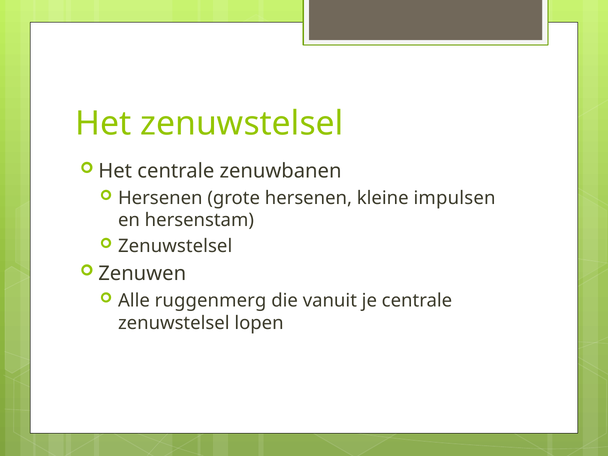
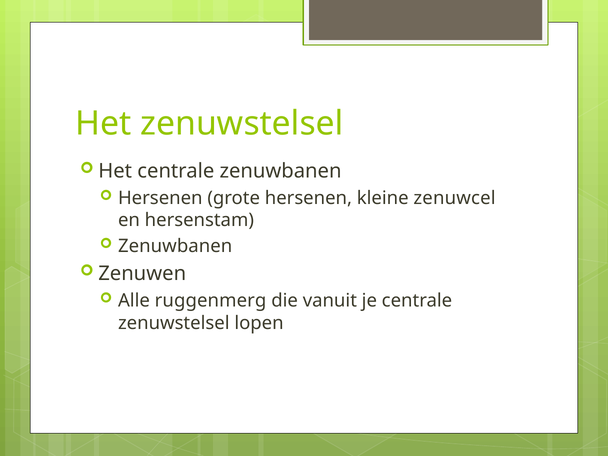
impulsen: impulsen -> zenuwcel
Zenuwstelsel at (175, 246): Zenuwstelsel -> Zenuwbanen
